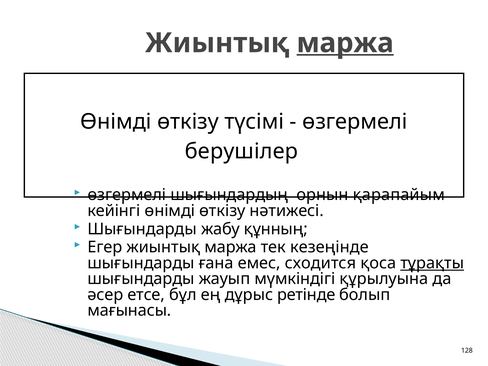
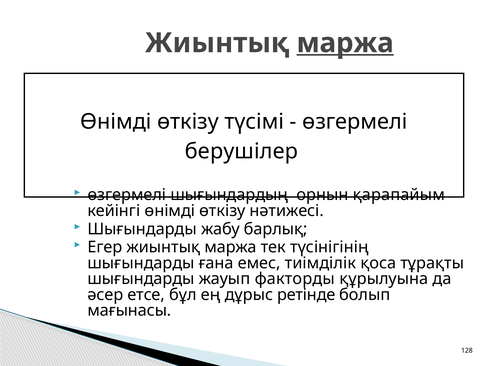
құнның: құнның -> барлық
кезеңінде: кезеңінде -> түсінігінің
сходится: сходится -> тиімділік
тұрақты underline: present -> none
мүмкіндігі: мүмкіндігі -> факторды
